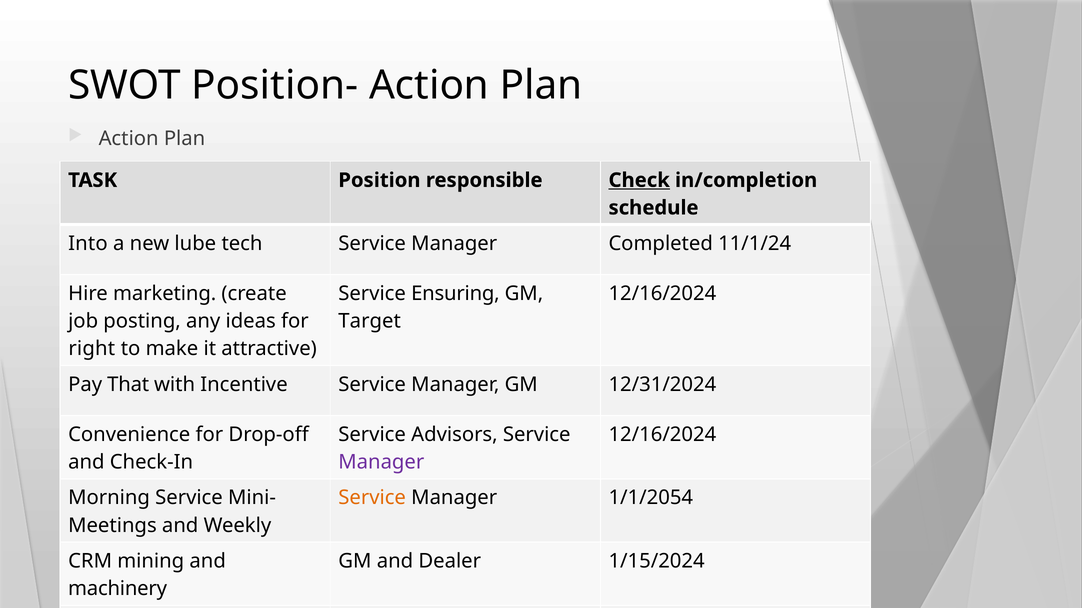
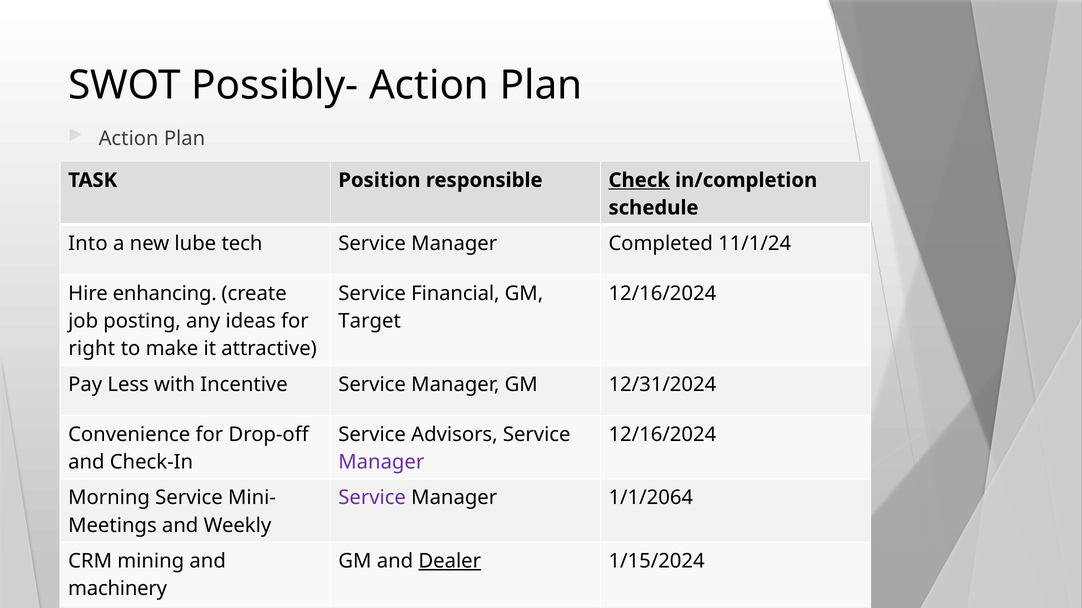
Position-: Position- -> Possibly-
marketing: marketing -> enhancing
Ensuring: Ensuring -> Financial
That: That -> Less
Service at (372, 498) colour: orange -> purple
1/1/2054: 1/1/2054 -> 1/1/2064
Dealer at (450, 562) underline: none -> present
